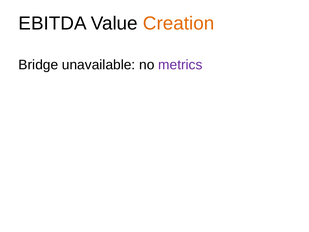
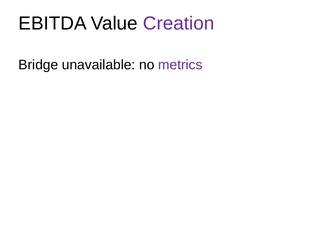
Creation colour: orange -> purple
